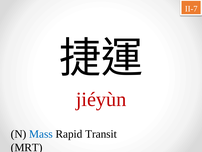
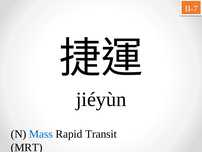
jiéyùn colour: red -> black
